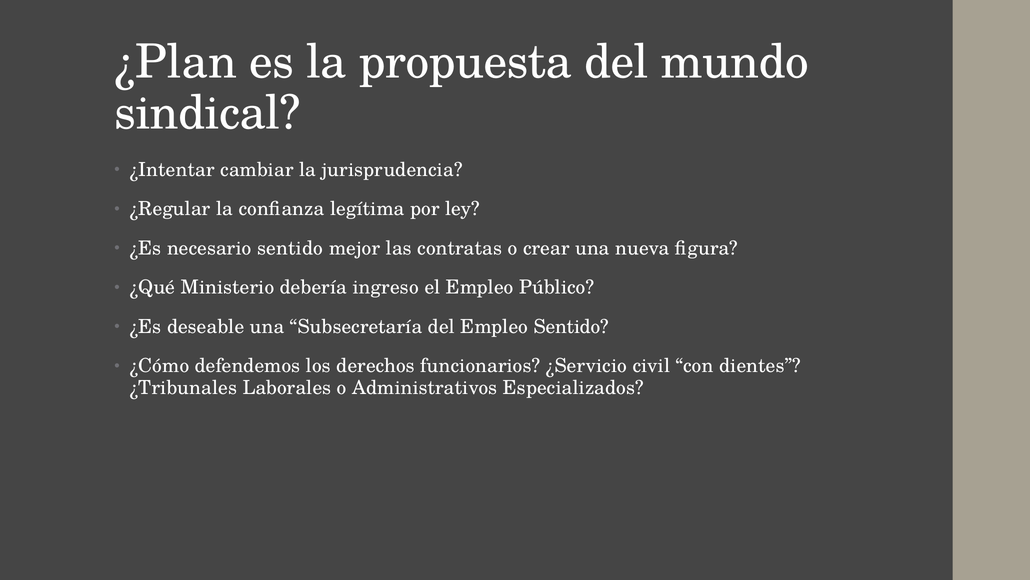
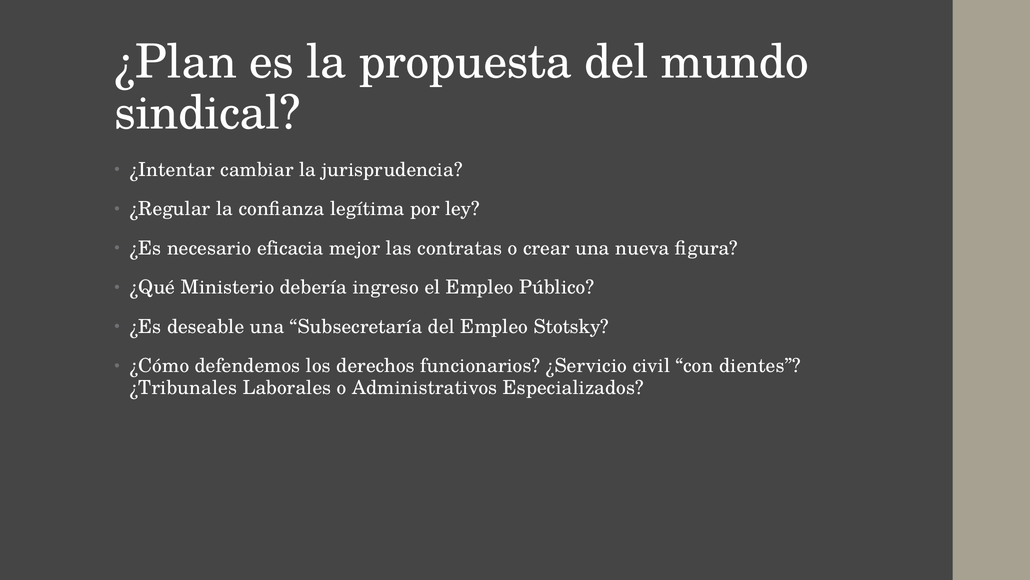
necesario sentido: sentido -> eficacia
Empleo Sentido: Sentido -> Stotsky
